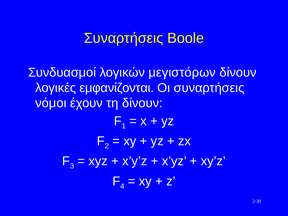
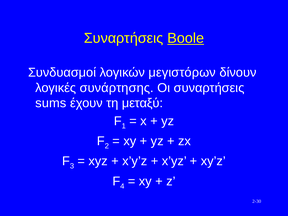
Boole underline: none -> present
εμφανίζονται: εμφανίζονται -> συνάρτησης
νόμοι: νόμοι -> sums
τη δίνουν: δίνουν -> μεταξύ
